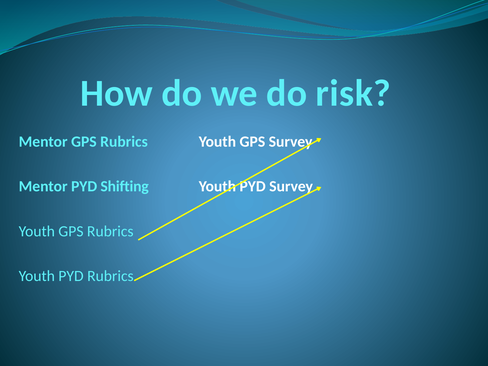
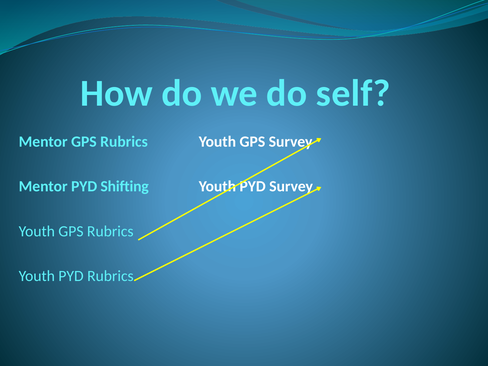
risk: risk -> self
